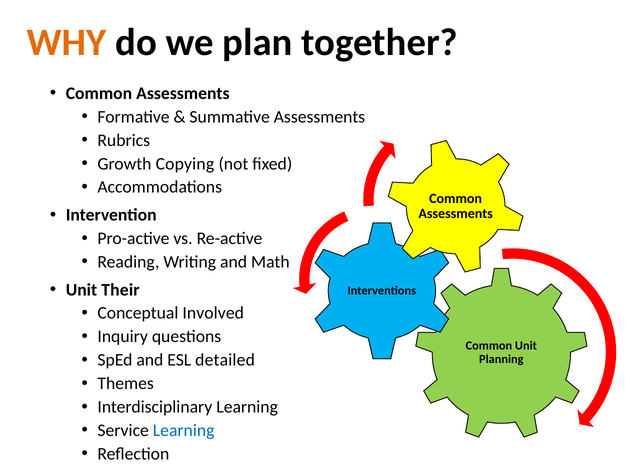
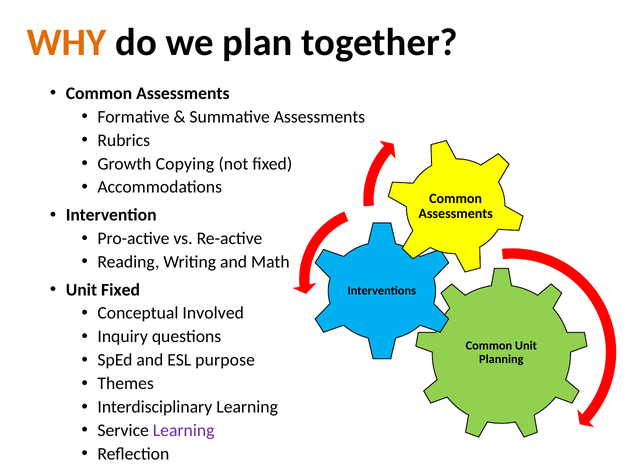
Unit Their: Their -> Fixed
detailed: detailed -> purpose
Learning at (184, 430) colour: blue -> purple
